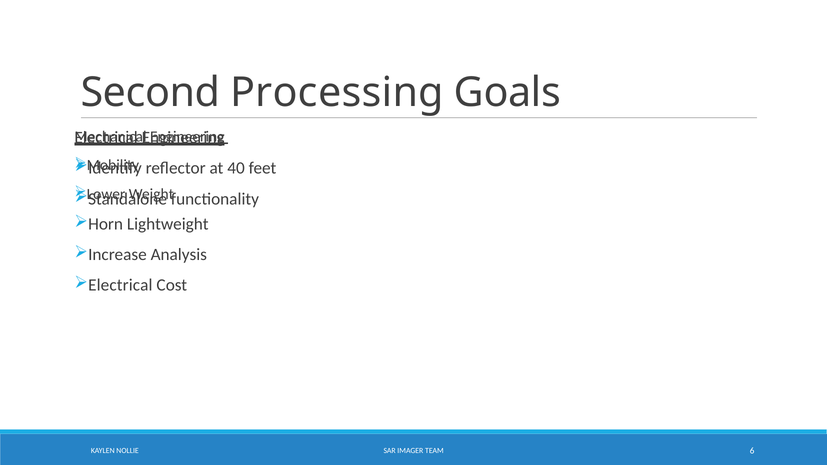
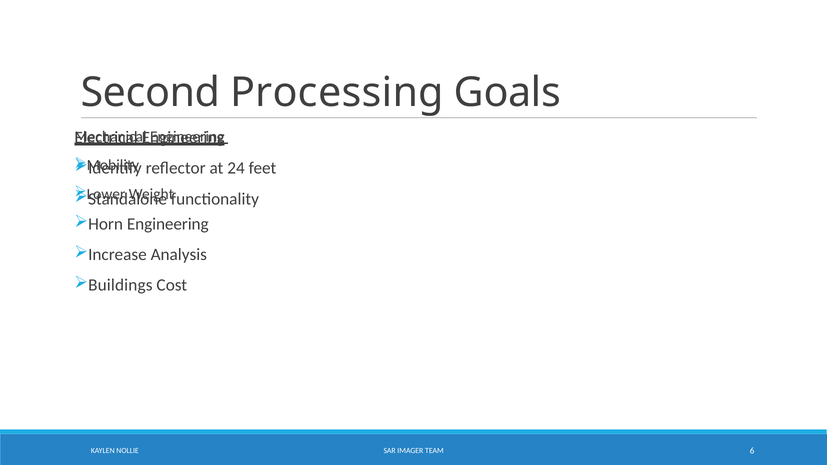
40: 40 -> 24
Horn Lightweight: Lightweight -> Engineering
Electrical at (120, 285): Electrical -> Buildings
